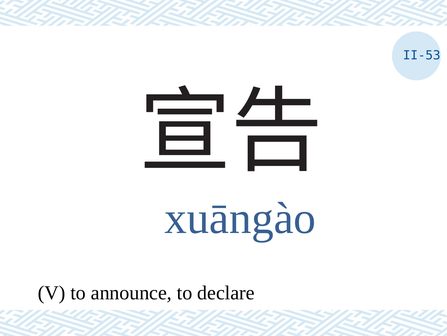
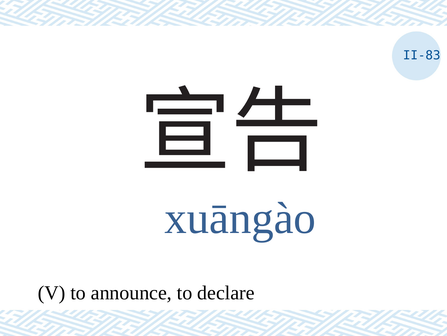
II-53: II-53 -> II-83
